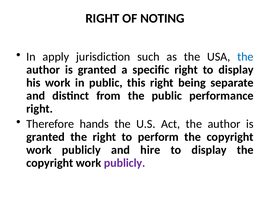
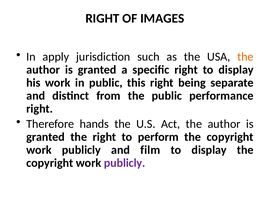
NOTING: NOTING -> IMAGES
the at (245, 57) colour: blue -> orange
hire: hire -> film
